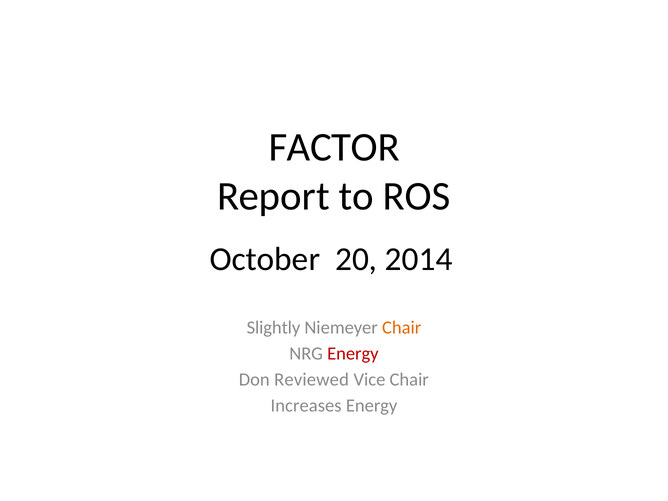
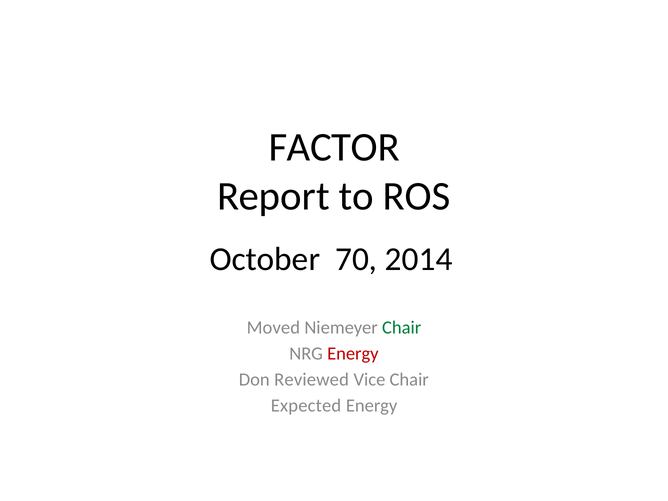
20: 20 -> 70
Slightly: Slightly -> Moved
Chair at (402, 328) colour: orange -> green
Increases: Increases -> Expected
